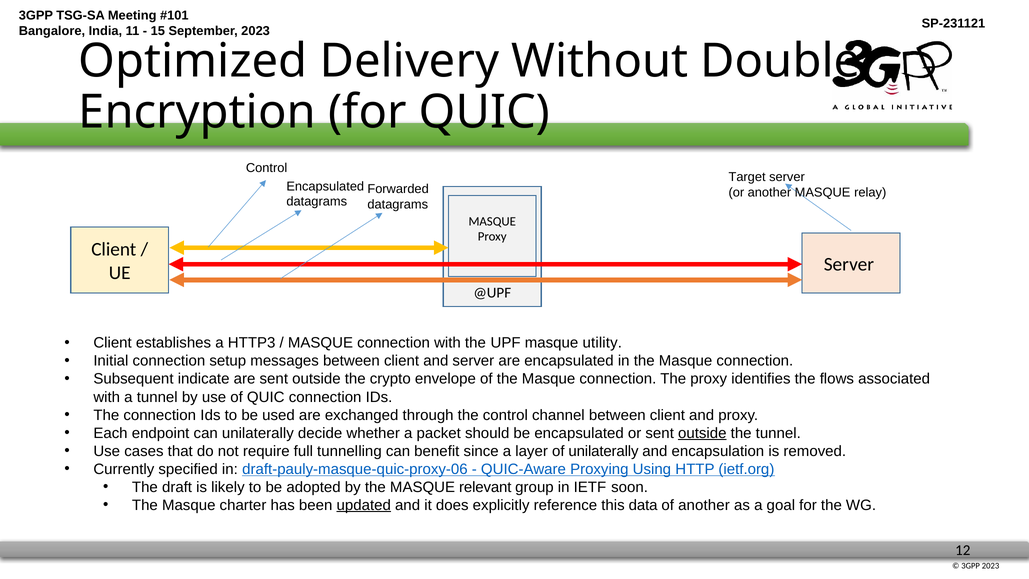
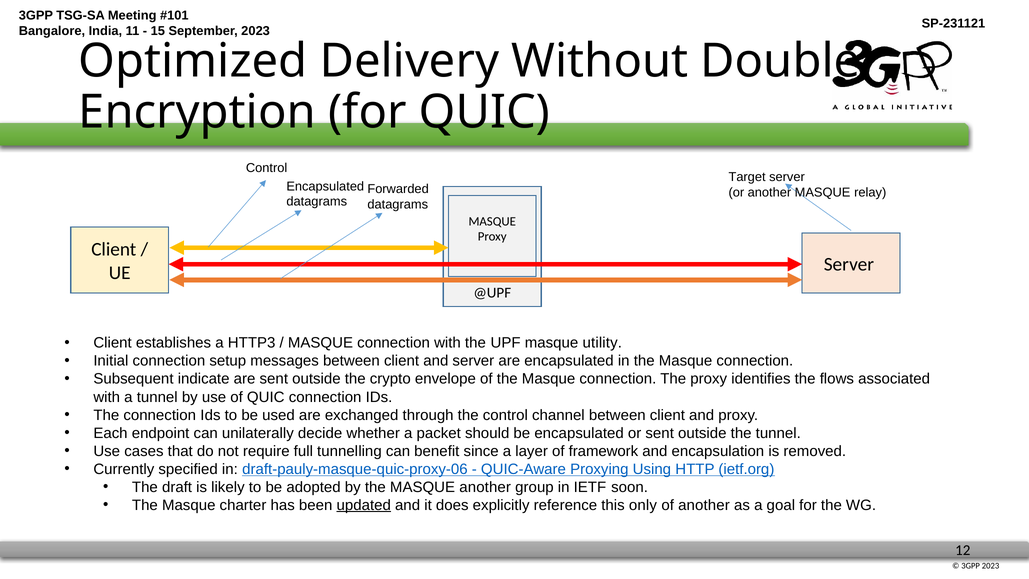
outside at (702, 433) underline: present -> none
of unilaterally: unilaterally -> framework
MASQUE relevant: relevant -> another
data: data -> only
